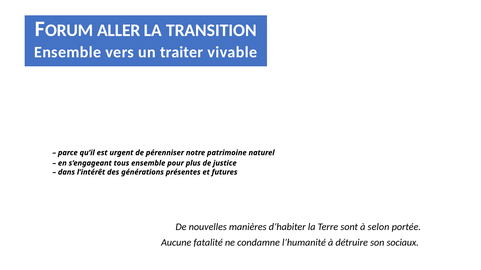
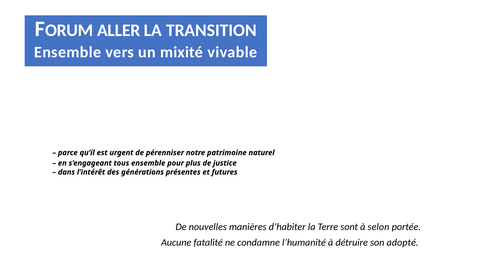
traiter: traiter -> mixité
sociaux: sociaux -> adopté
